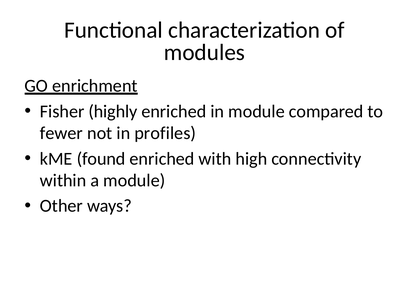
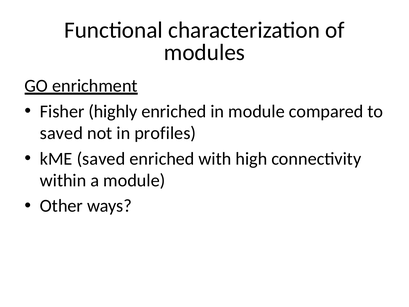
fewer at (61, 133): fewer -> saved
kME found: found -> saved
